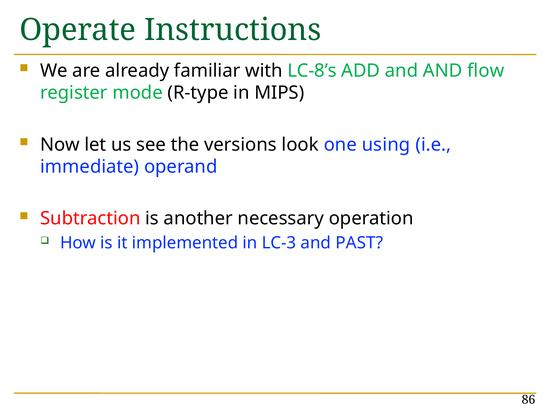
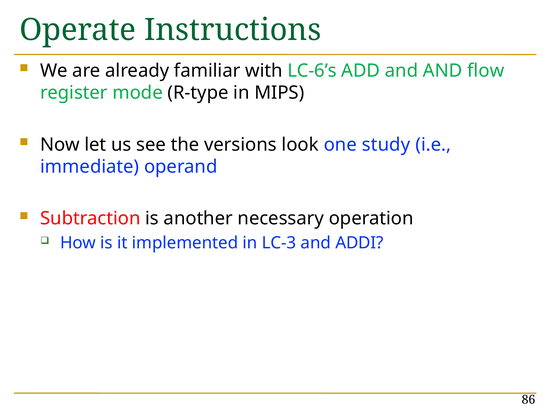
LC-8’s: LC-8’s -> LC-6’s
using: using -> study
PAST: PAST -> ADDI
